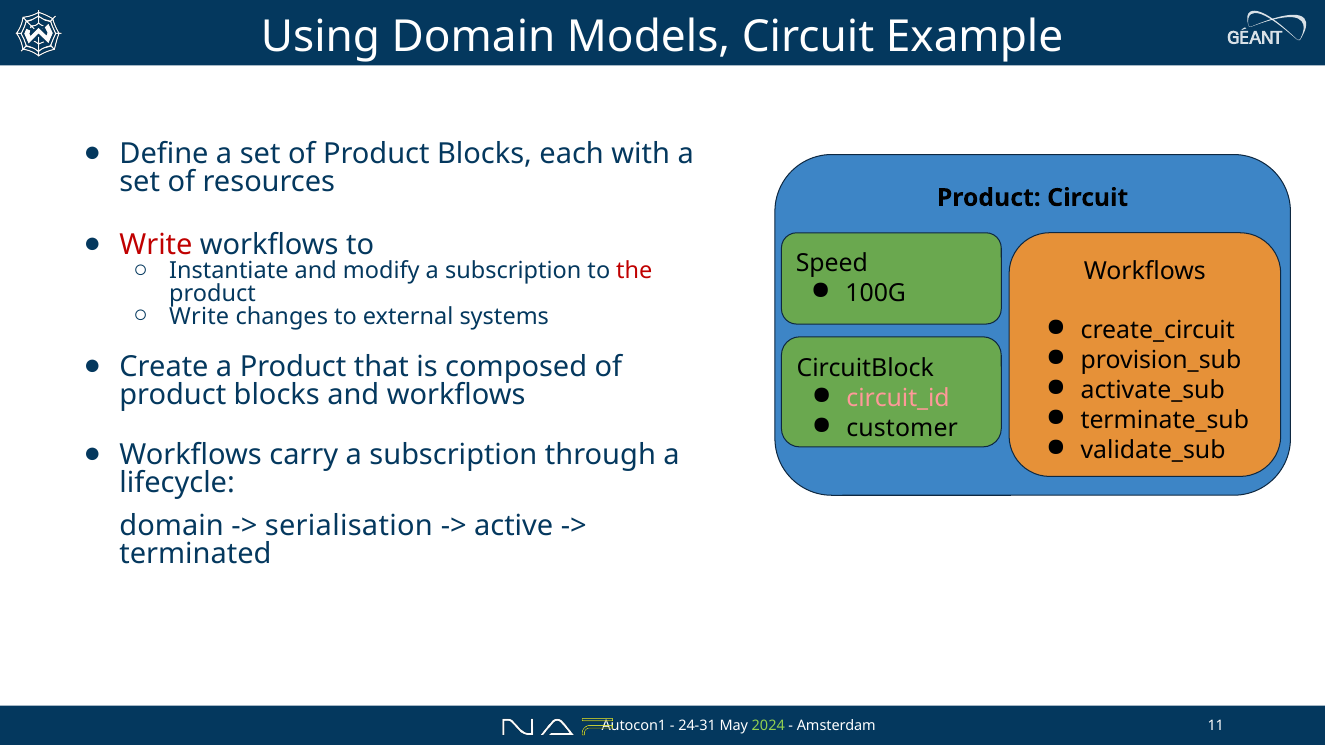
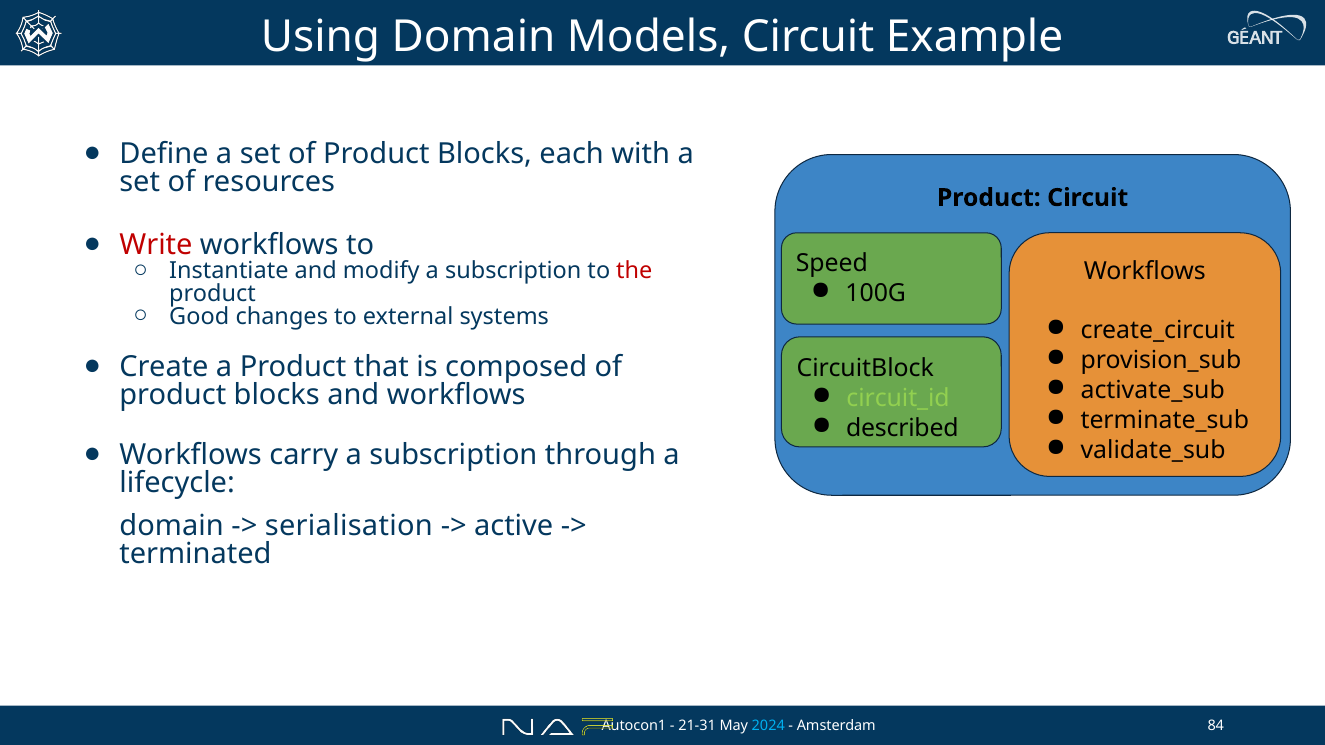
Write at (199, 317): Write -> Good
circuit_id colour: pink -> light green
customer: customer -> described
24-31: 24-31 -> 21-31
2024 colour: light green -> light blue
11: 11 -> 84
